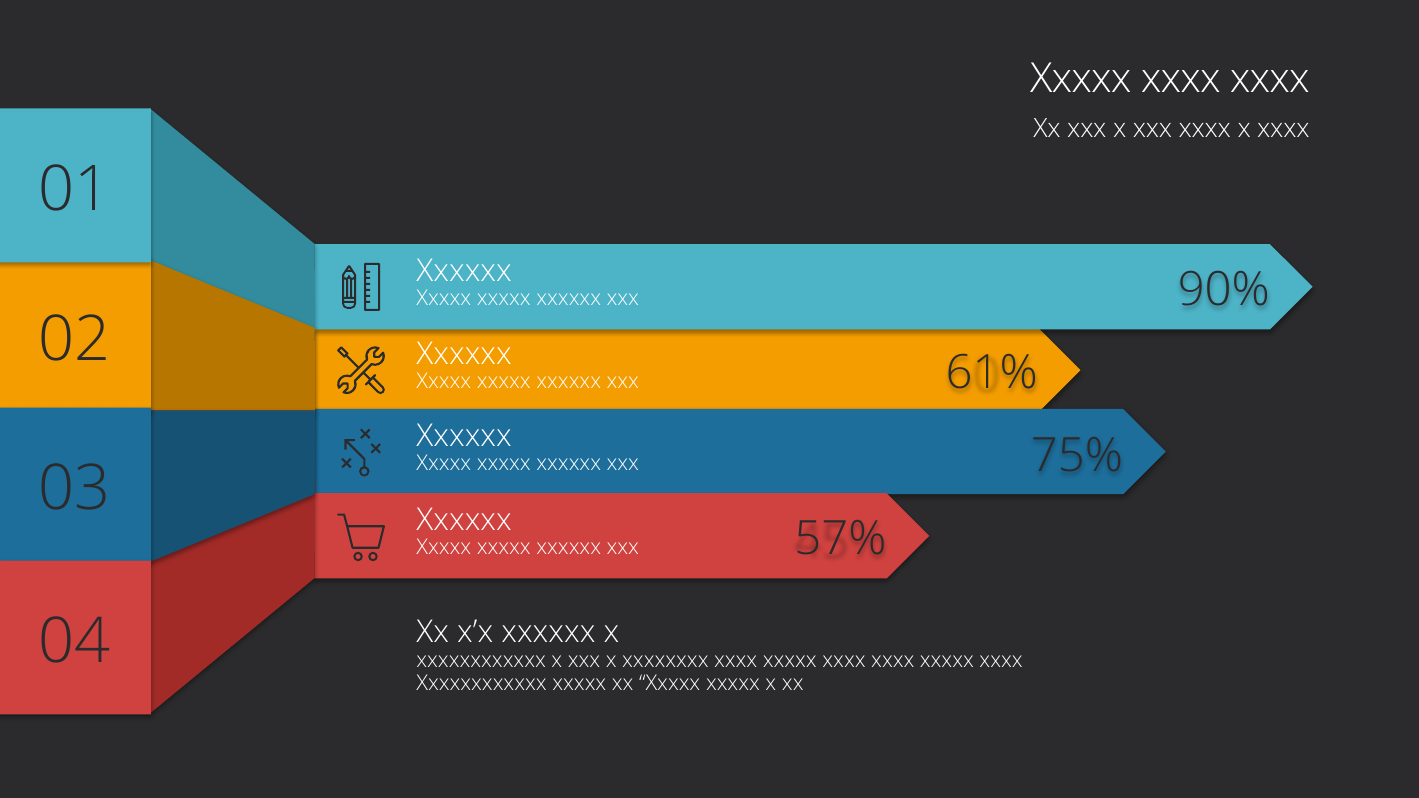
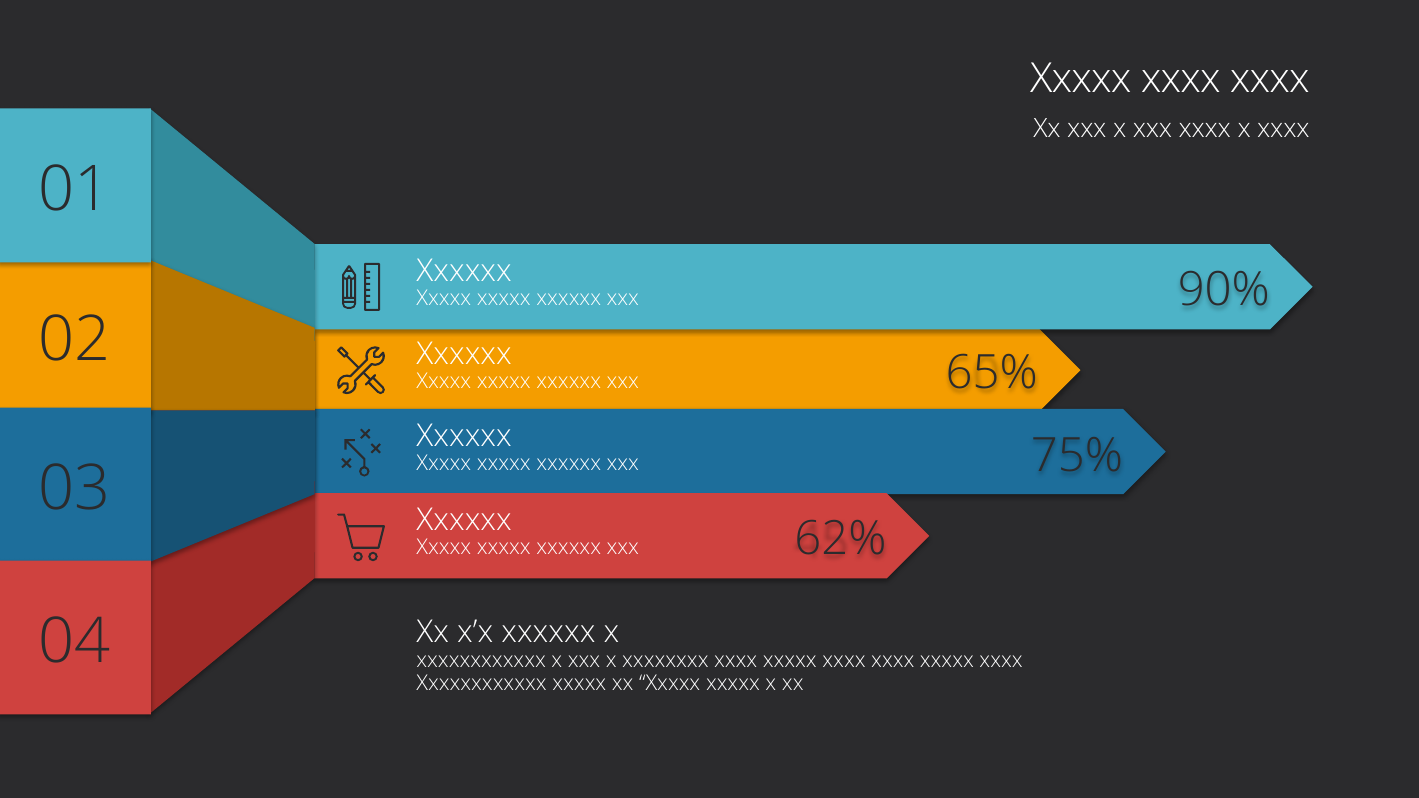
61%: 61% -> 65%
57%: 57% -> 62%
